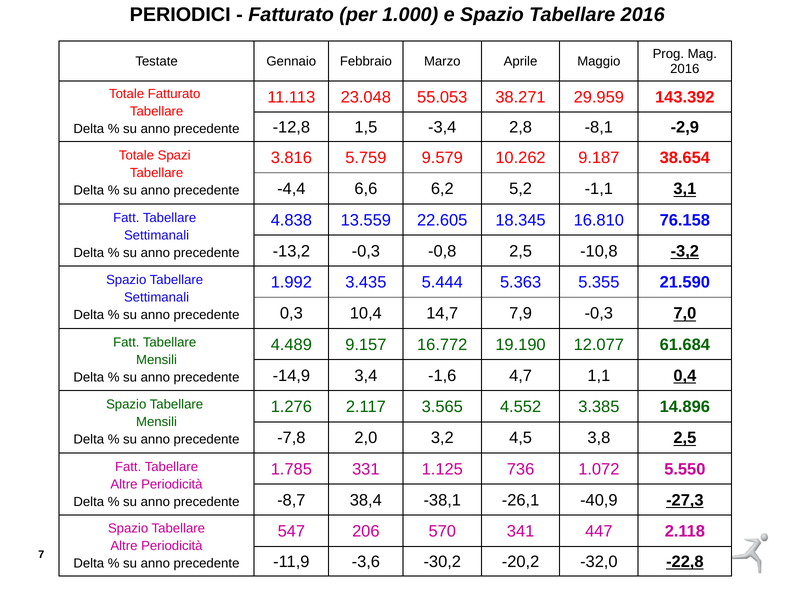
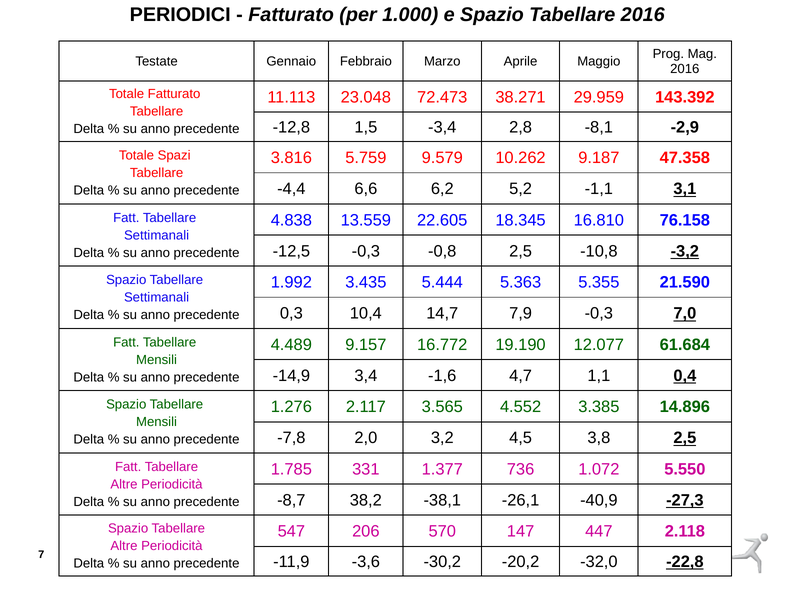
55.053: 55.053 -> 72.473
38.654: 38.654 -> 47.358
-13,2: -13,2 -> -12,5
1.125: 1.125 -> 1.377
38,4: 38,4 -> 38,2
341: 341 -> 147
